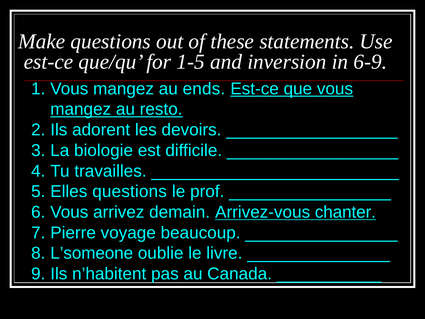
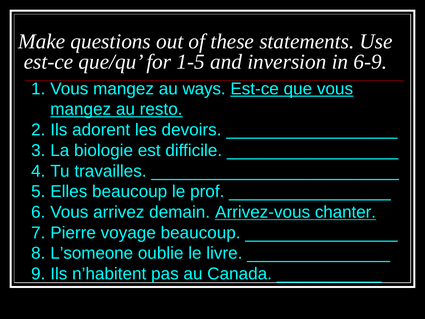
ends: ends -> ways
Elles questions: questions -> beaucoup
